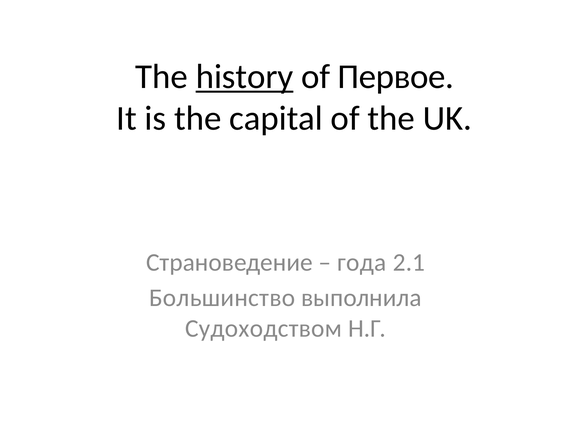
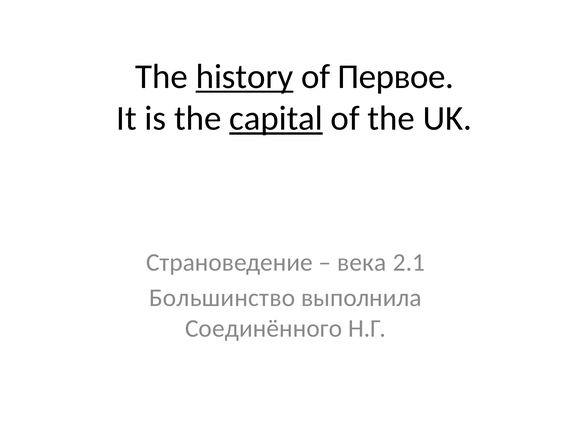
capital underline: none -> present
года: года -> века
Судоходством: Судоходством -> Соединённого
